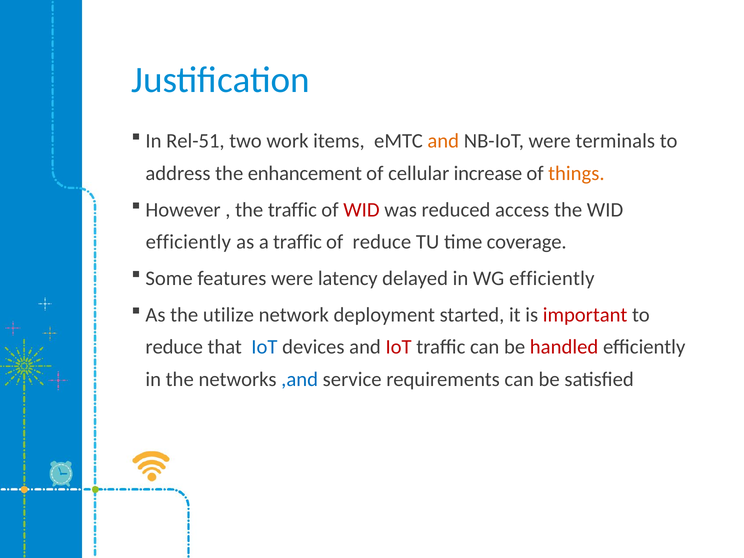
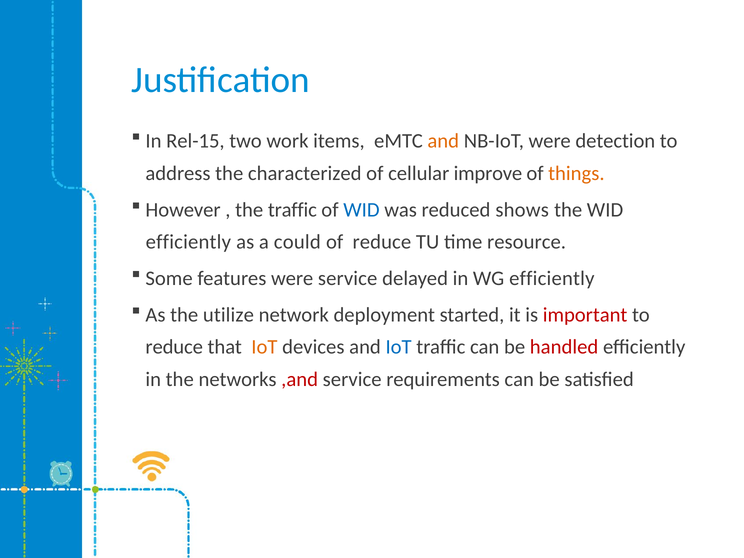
Rel-51: Rel-51 -> Rel-15
terminals: terminals -> detection
enhancement: enhancement -> characterized
increase: increase -> improve
WID at (361, 210) colour: red -> blue
access: access -> shows
a traffic: traffic -> could
coverage: coverage -> resource
were latency: latency -> service
IoT at (264, 347) colour: blue -> orange
IoT at (399, 347) colour: red -> blue
,and colour: blue -> red
